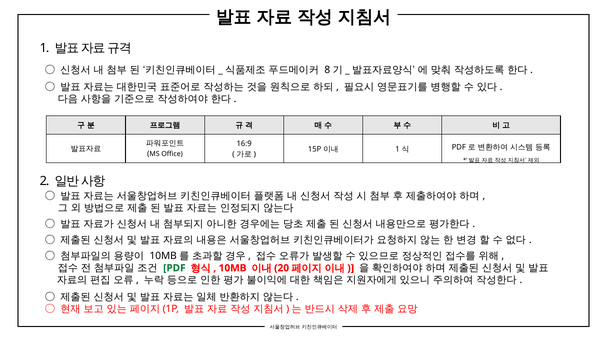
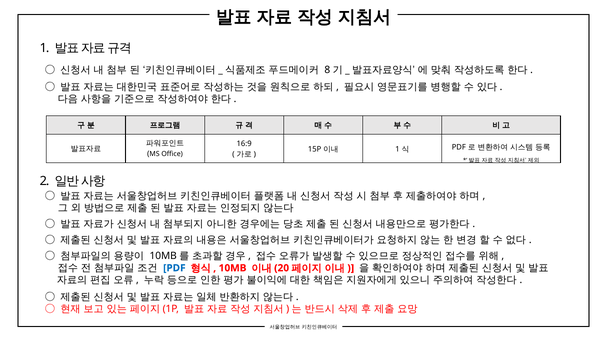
PDF at (174, 268) colour: green -> blue
